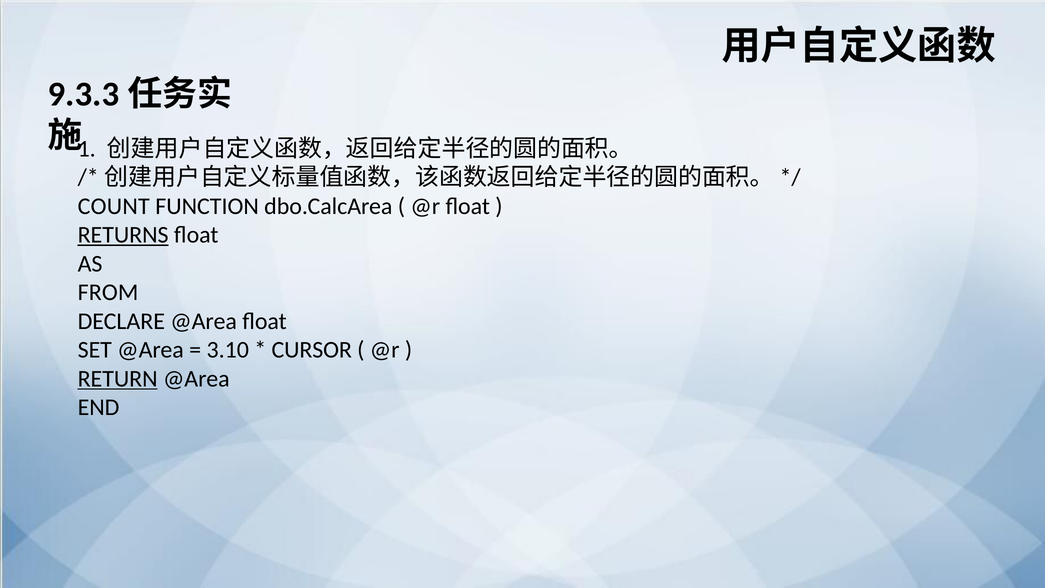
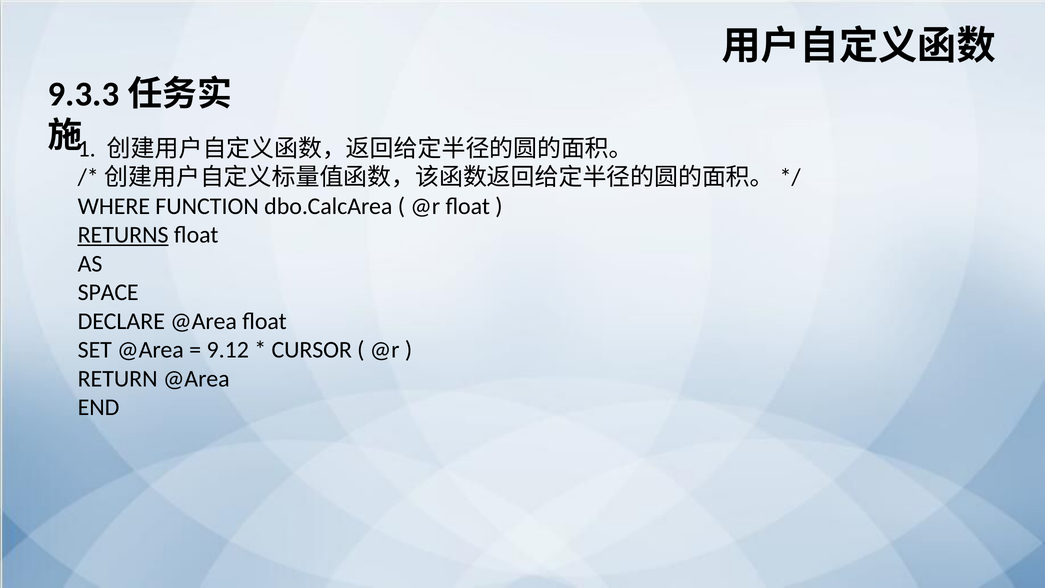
COUNT: COUNT -> WHERE
FROM: FROM -> SPACE
3.10: 3.10 -> 9.12
RETURN underline: present -> none
